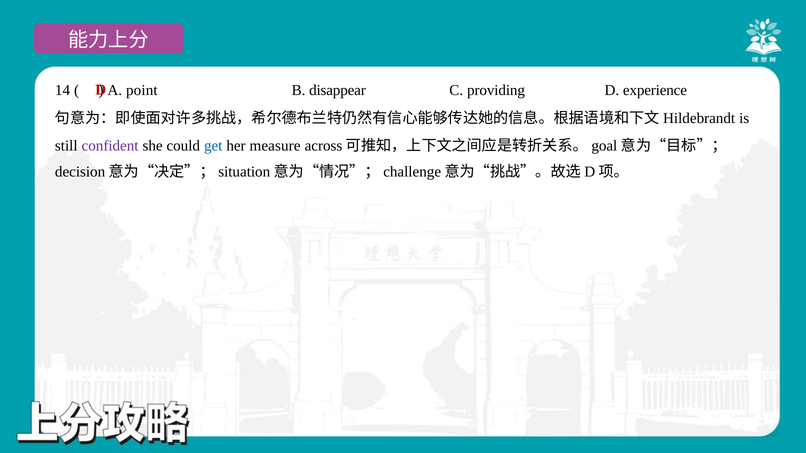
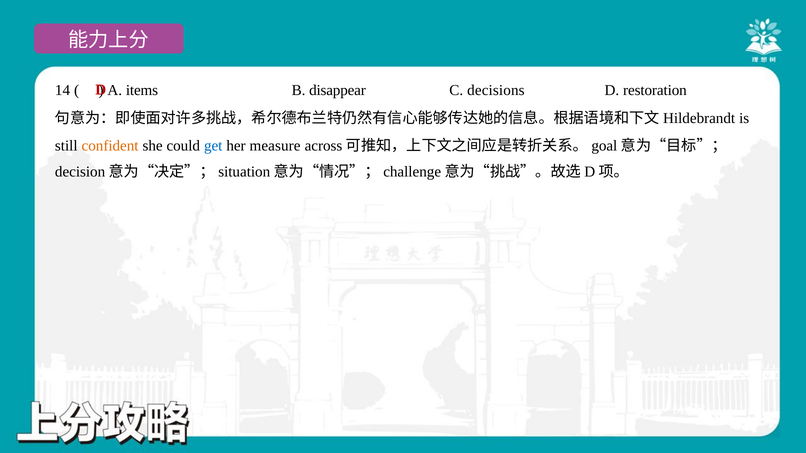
point: point -> items
providing: providing -> decisions
experience: experience -> restoration
confident colour: purple -> orange
